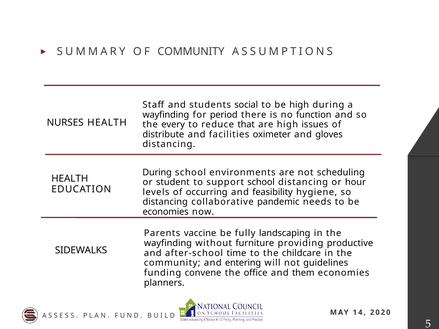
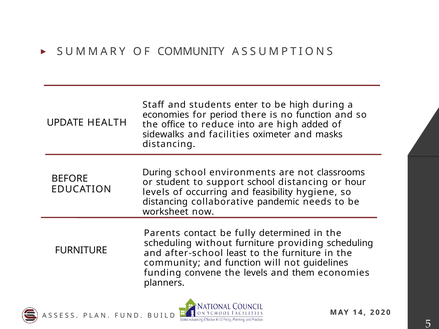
social: social -> enter
wayfinding at (166, 115): wayfinding -> economies
NURSES: NURSES -> UPDATE
every: every -> office
that: that -> into
issues: issues -> added
distribute: distribute -> sidewalks
gloves: gloves -> masks
scheduling: scheduling -> classrooms
HEALTH at (70, 179): HEALTH -> BEFORE
economies at (166, 212): economies -> worksheet
vaccine: vaccine -> contact
landscaping: landscaping -> determined
wayfinding at (168, 243): wayfinding -> scheduling
providing productive: productive -> scheduling
SIDEWALKS at (81, 250): SIDEWALKS -> FURNITURE
time: time -> least
the childcare: childcare -> furniture
and entering: entering -> function
the office: office -> levels
